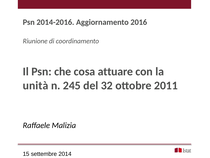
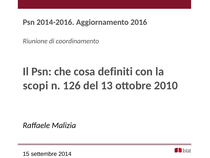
attuare: attuare -> definiti
unità: unità -> scopi
245: 245 -> 126
32: 32 -> 13
2011: 2011 -> 2010
